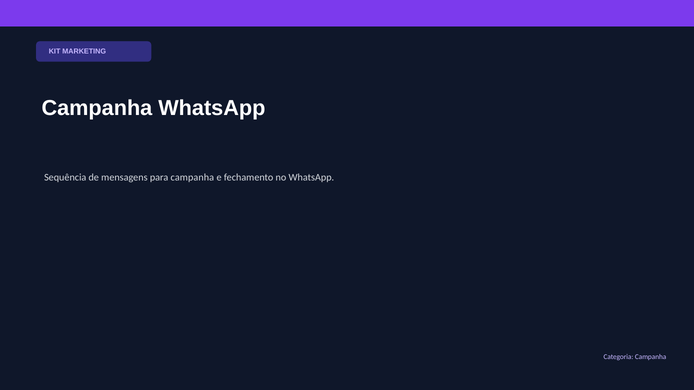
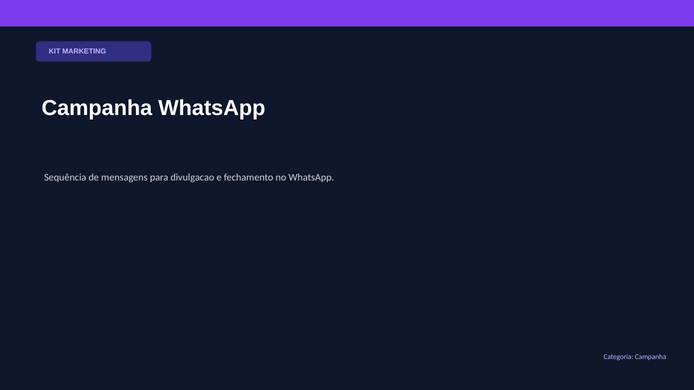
para campanha: campanha -> divulgacao
